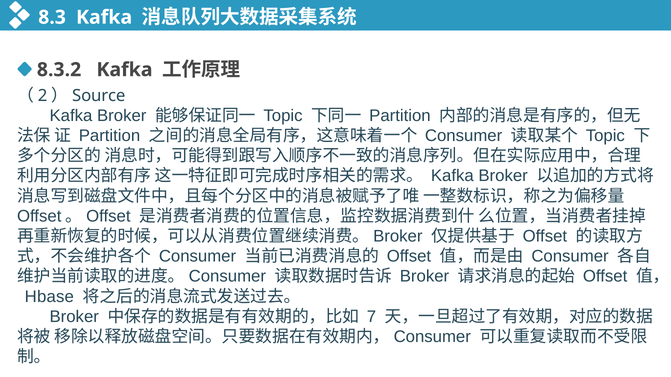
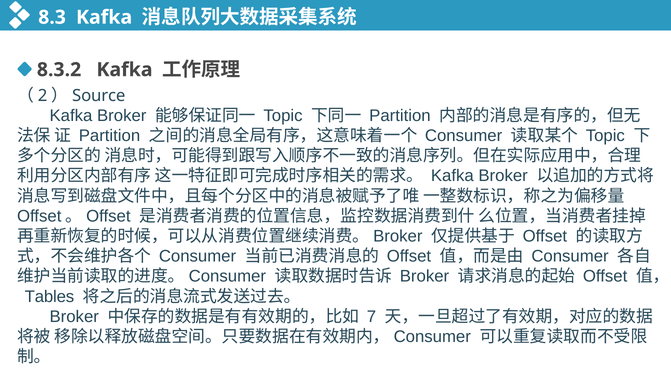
Hbase: Hbase -> Tables
